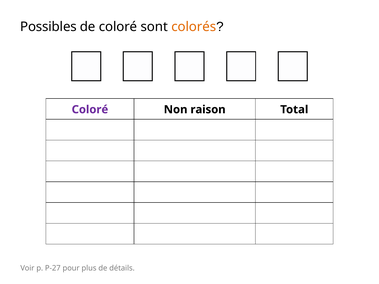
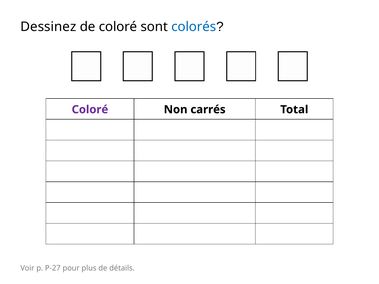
Possibles: Possibles -> Dessinez
colorés colour: orange -> blue
raison: raison -> carrés
